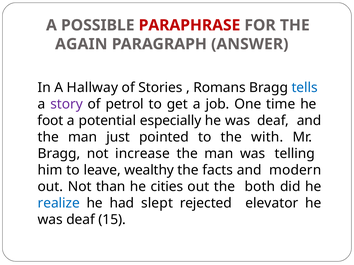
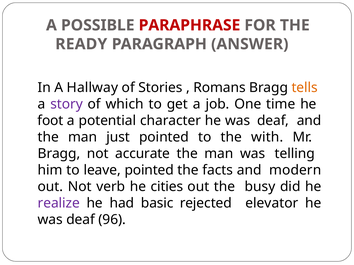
AGAIN: AGAIN -> READY
tells colour: blue -> orange
petrol: petrol -> which
especially: especially -> character
increase: increase -> accurate
leave wealthy: wealthy -> pointed
than: than -> verb
both: both -> busy
realize colour: blue -> purple
slept: slept -> basic
15: 15 -> 96
